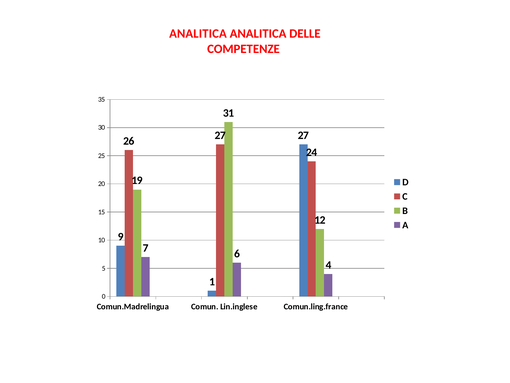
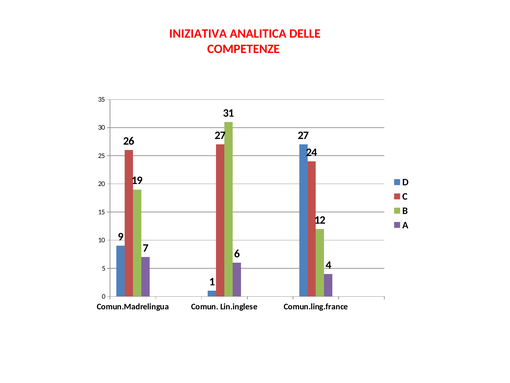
ANALITICA at (198, 34): ANALITICA -> INIZIATIVA
